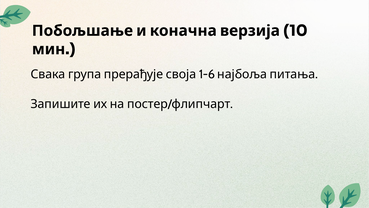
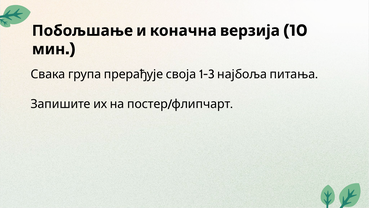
1-6: 1-6 -> 1-3
